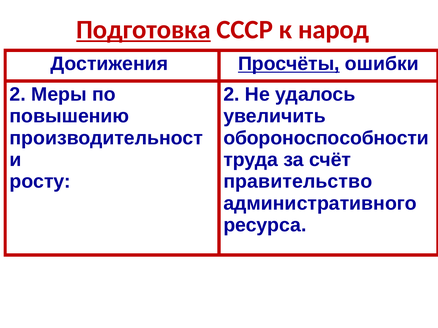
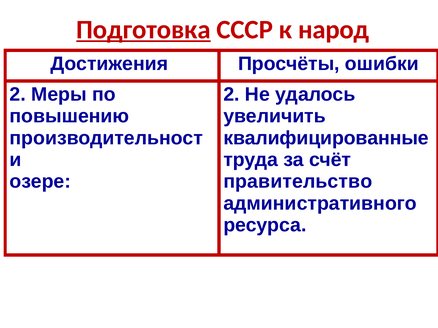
Просчёты underline: present -> none
обороноспособности: обороноспособности -> квалифицированные
росту: росту -> озере
